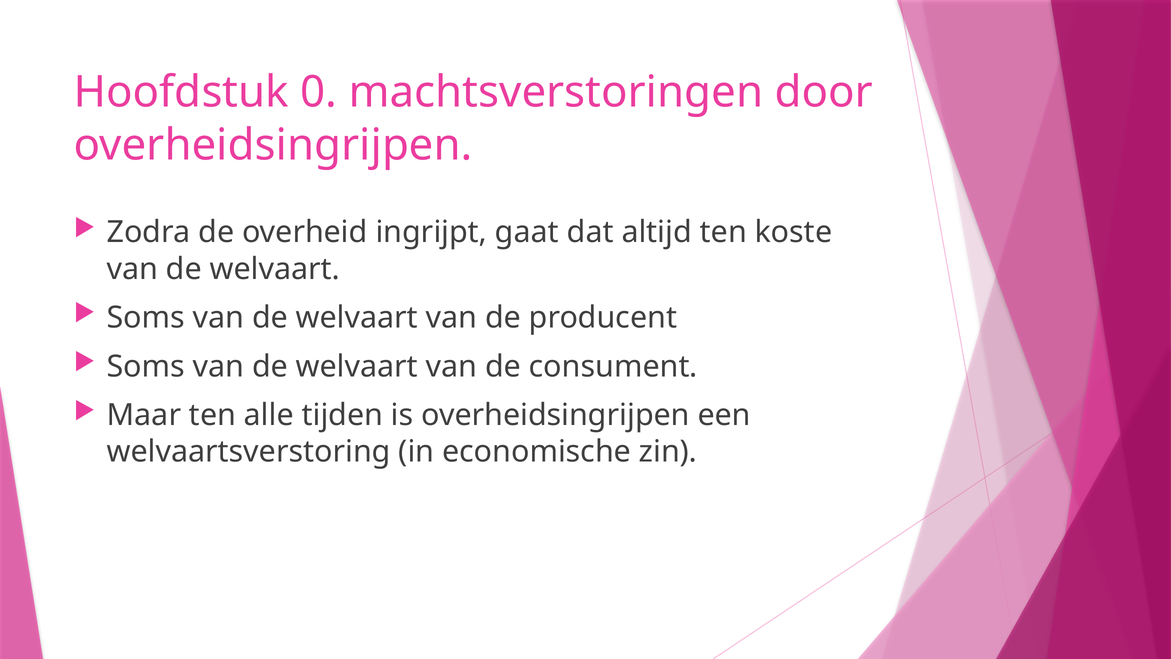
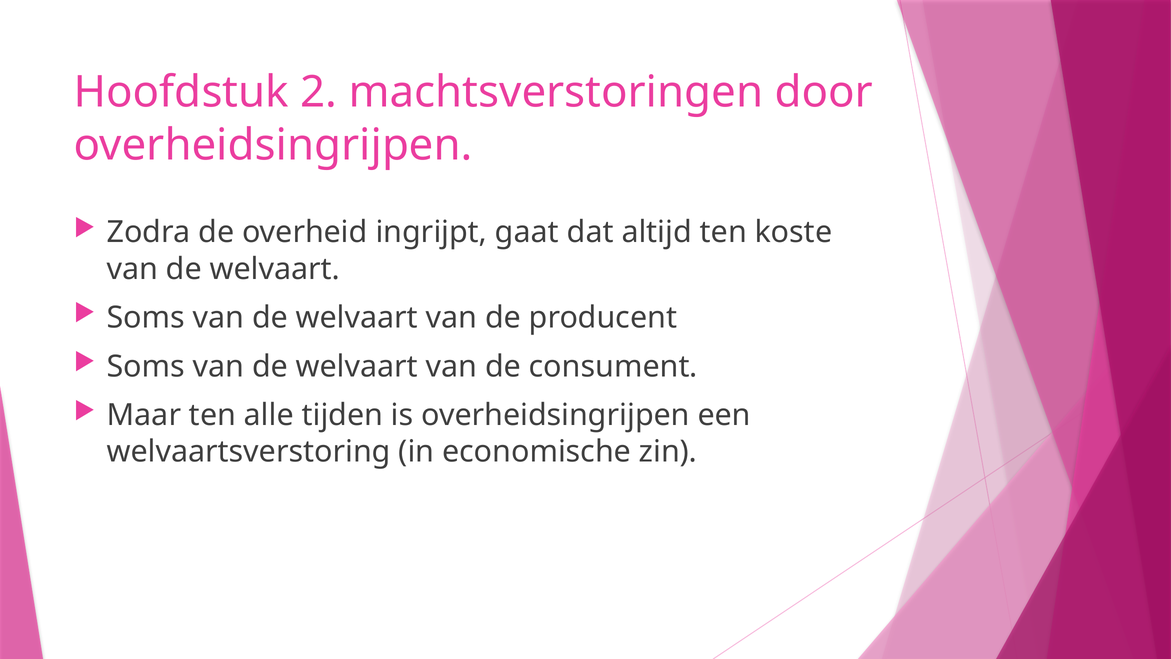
0: 0 -> 2
